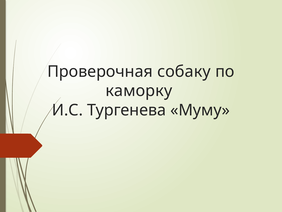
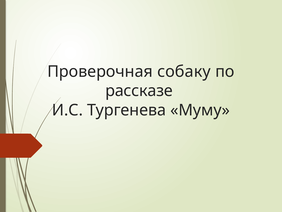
каморку: каморку -> рассказе
